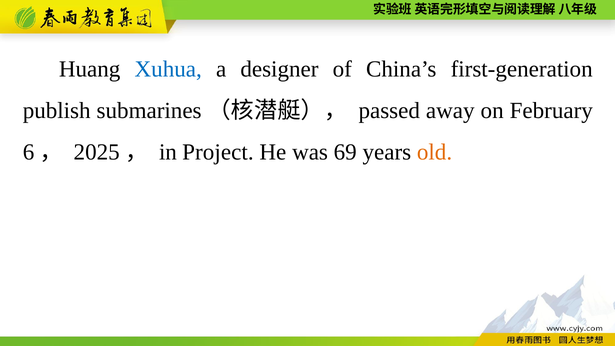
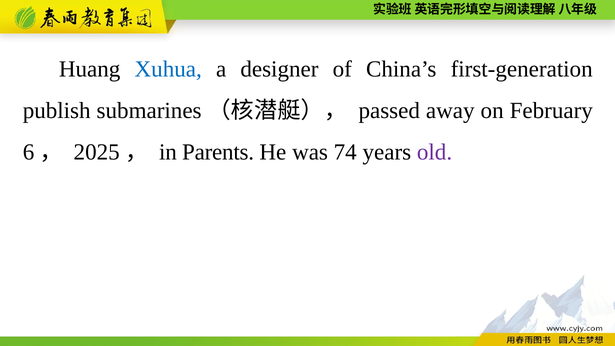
Project: Project -> Parents
69: 69 -> 74
old colour: orange -> purple
